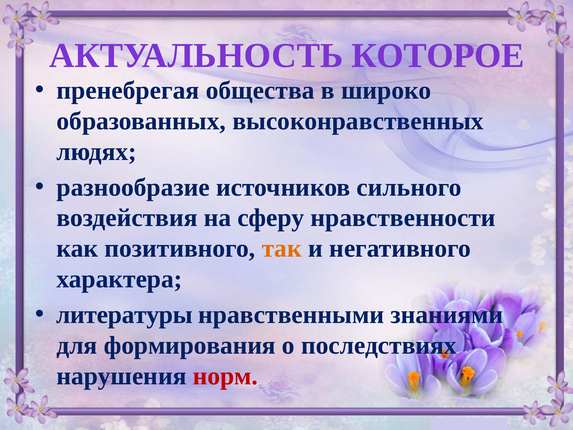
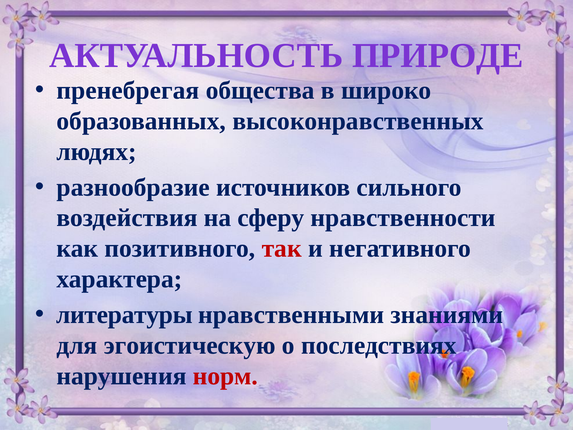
КОТОРОЕ: КОТОРОЕ -> ПРИРОДЕ
так colour: orange -> red
формирования: формирования -> эгоистическую
